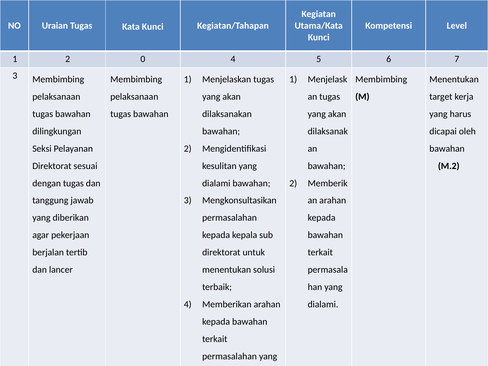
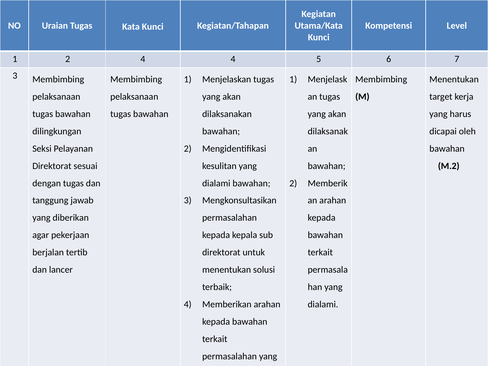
2 0: 0 -> 4
